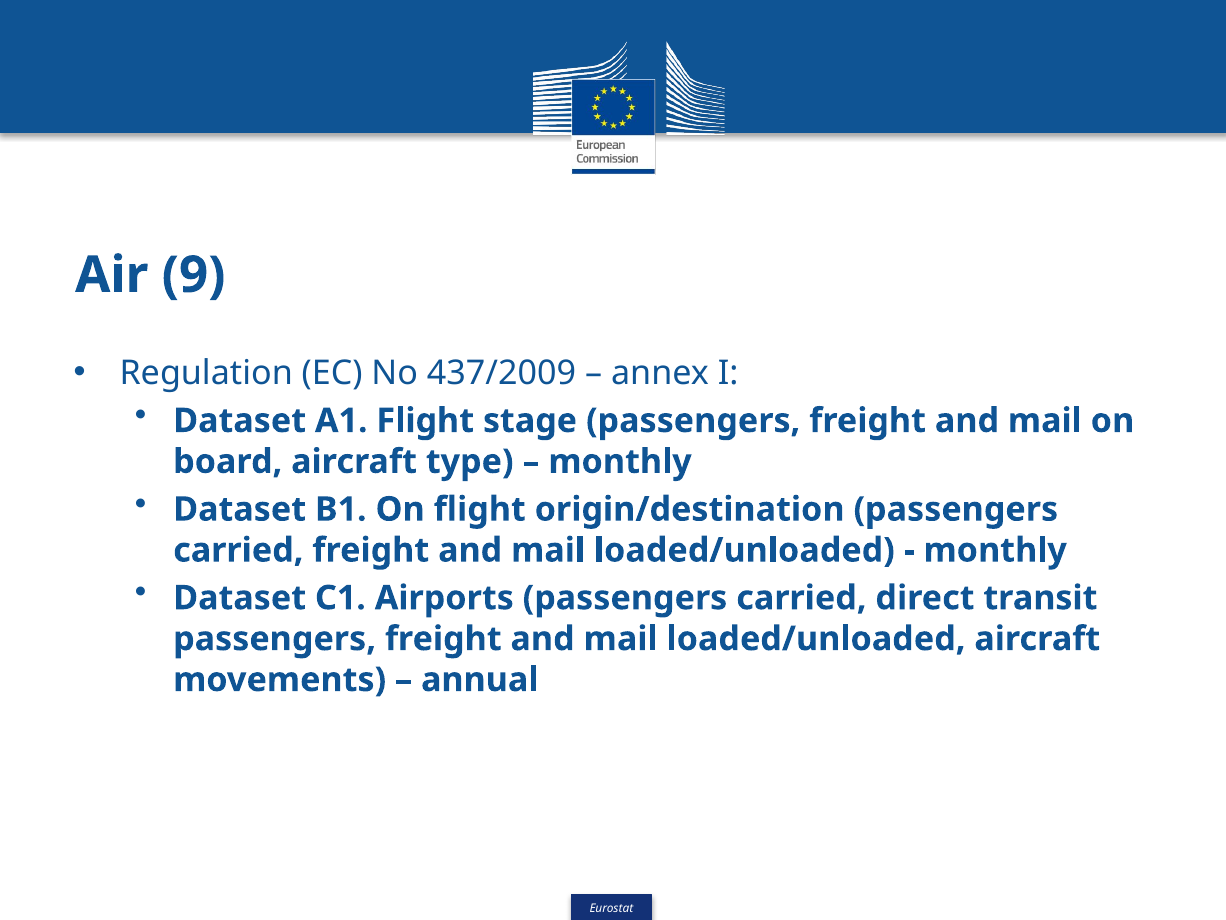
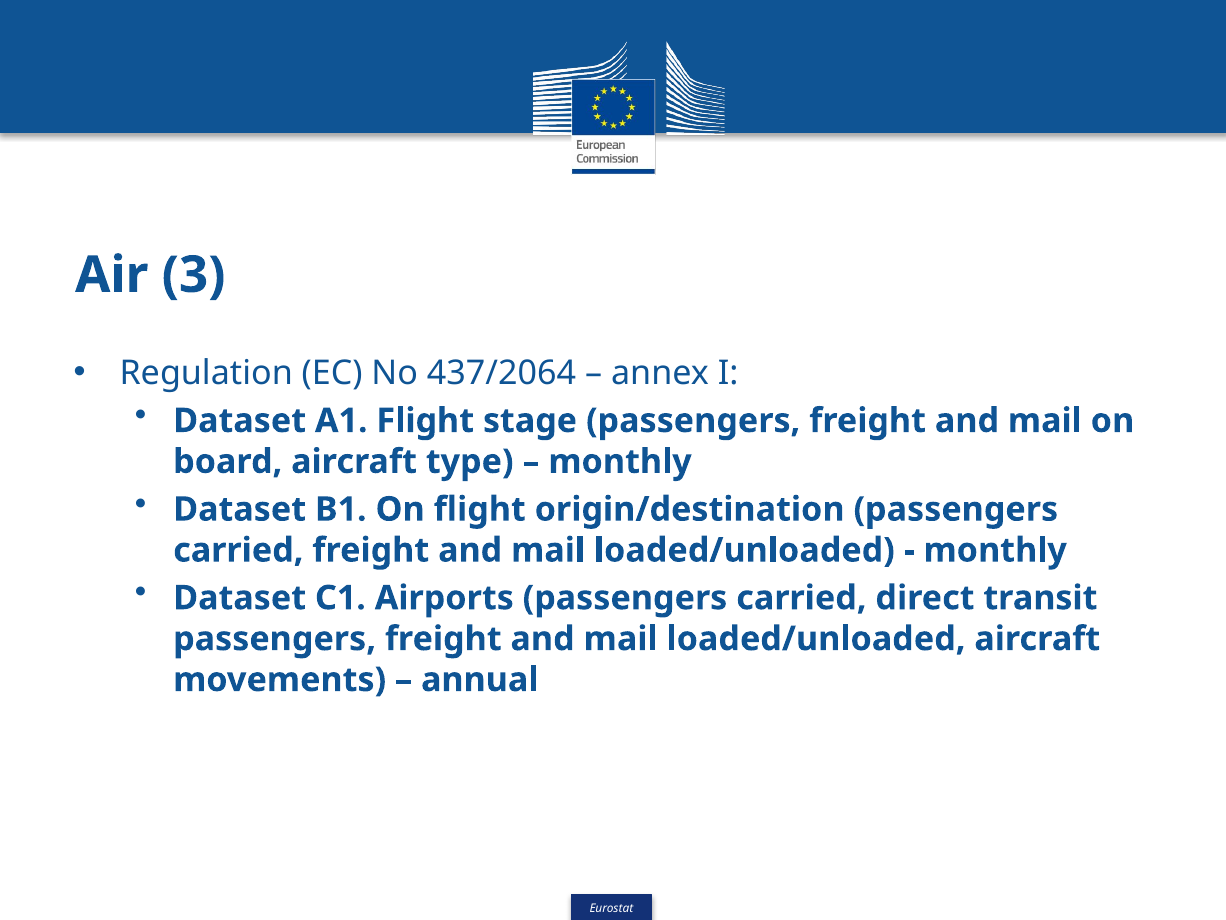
9: 9 -> 3
437/2009: 437/2009 -> 437/2064
